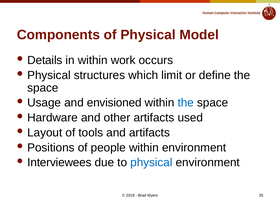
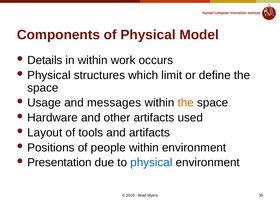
envisioned: envisioned -> messages
the at (186, 103) colour: blue -> orange
Interviewees: Interviewees -> Presentation
